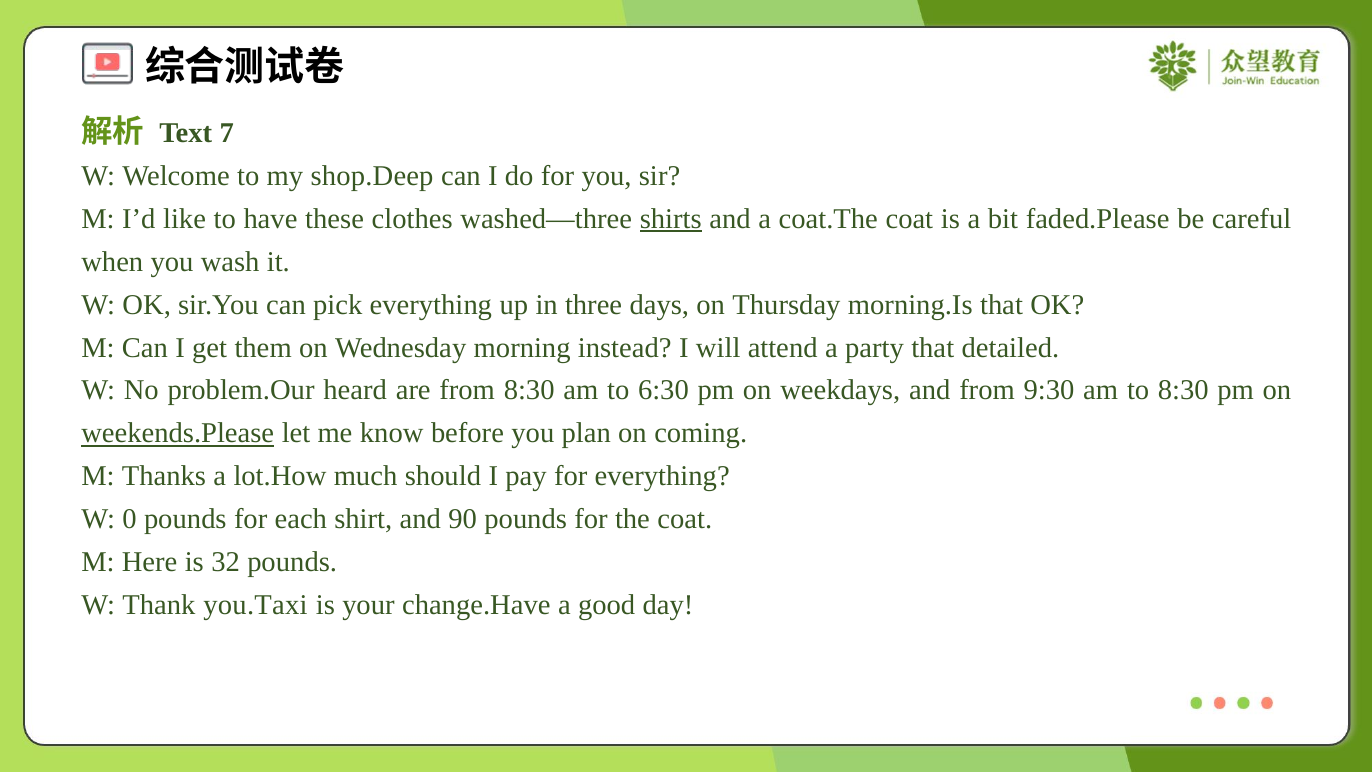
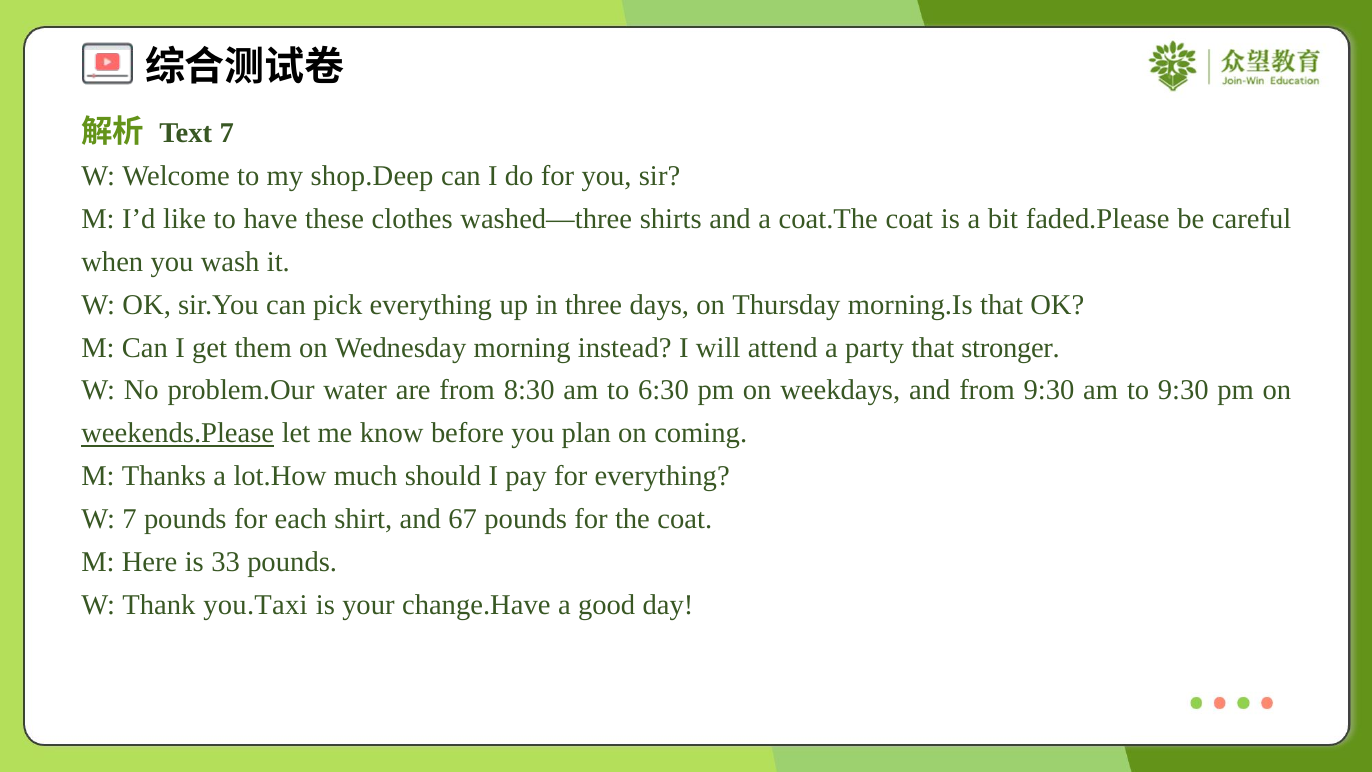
shirts underline: present -> none
detailed: detailed -> stronger
heard: heard -> water
to 8:30: 8:30 -> 9:30
W 0: 0 -> 7
90: 90 -> 67
32: 32 -> 33
